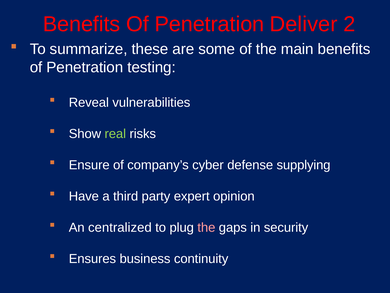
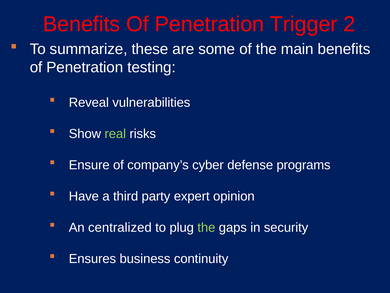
Deliver: Deliver -> Trigger
supplying: supplying -> programs
the at (206, 227) colour: pink -> light green
